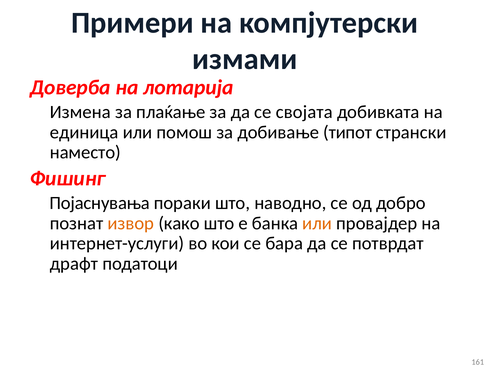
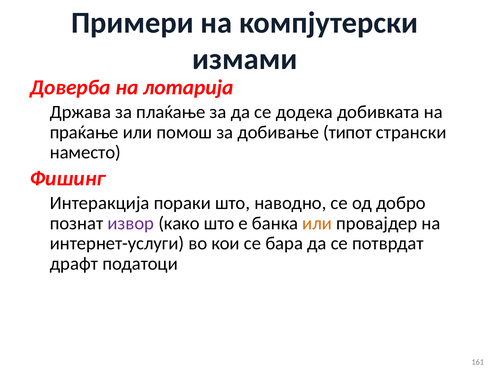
Измена: Измена -> Држава
својата: својата -> додека
единица: единица -> праќање
Појаснувања: Појаснувања -> Интеракција
извор colour: orange -> purple
